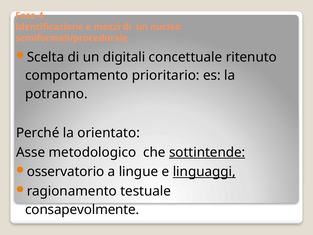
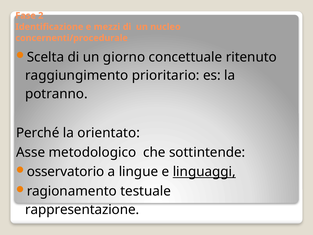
4: 4 -> 2
semiformali/procedurale: semiformali/procedurale -> concernenti/procedurale
digitali: digitali -> giorno
comportamento: comportamento -> raggiungimento
sottintende underline: present -> none
consapevolmente: consapevolmente -> rappresentazione
